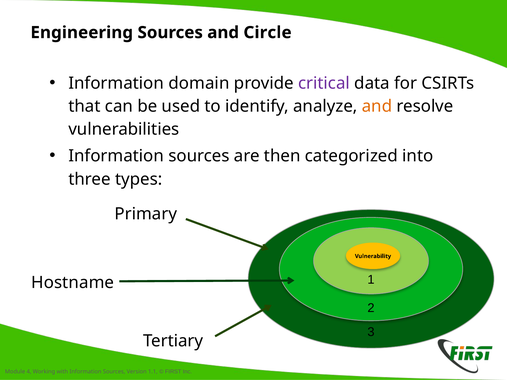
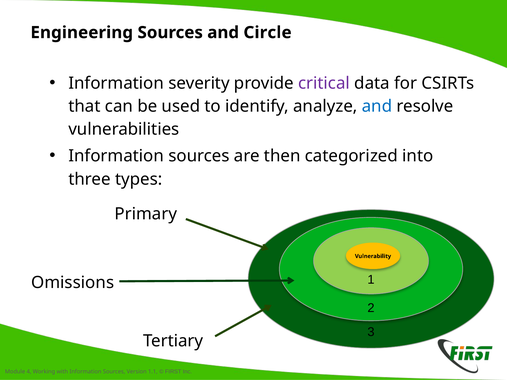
domain: domain -> severity
and at (377, 106) colour: orange -> blue
Hostname: Hostname -> Omissions
